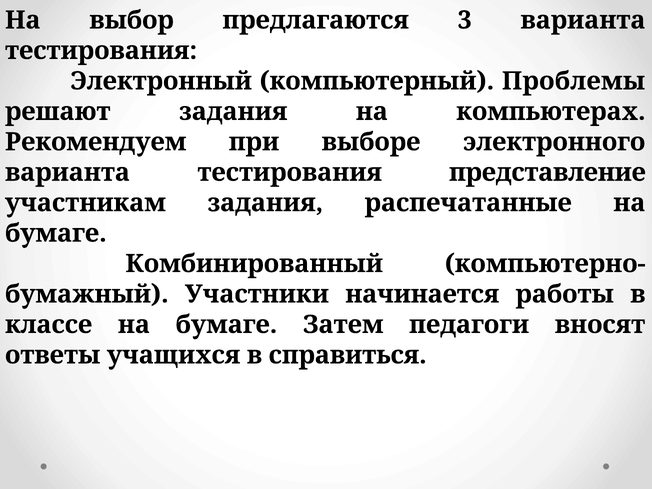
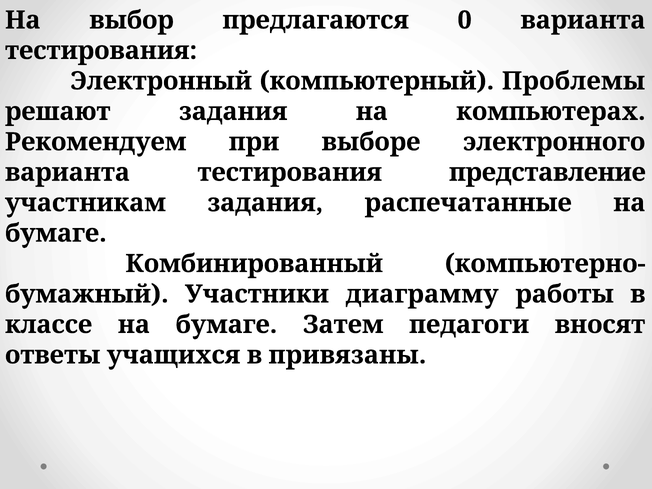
3: 3 -> 0
начинается: начинается -> диаграмму
справиться: справиться -> привязаны
